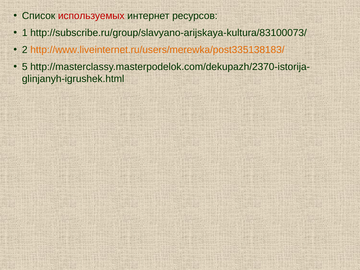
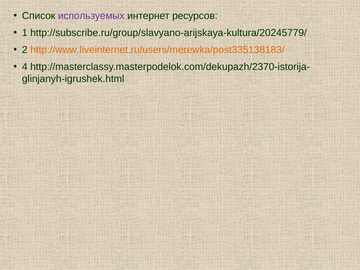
используемых colour: red -> purple
http://subscribe.ru/group/slavyano-arijskaya-kultura/83100073/: http://subscribe.ru/group/slavyano-arijskaya-kultura/83100073/ -> http://subscribe.ru/group/slavyano-arijskaya-kultura/20245779/
5: 5 -> 4
